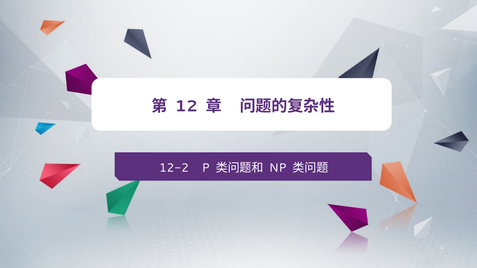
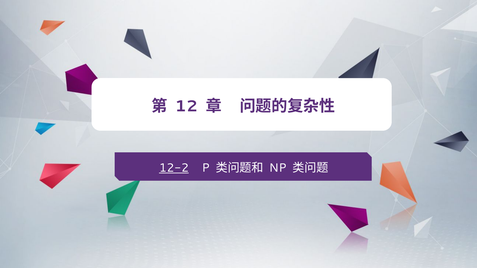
12-2 underline: none -> present
